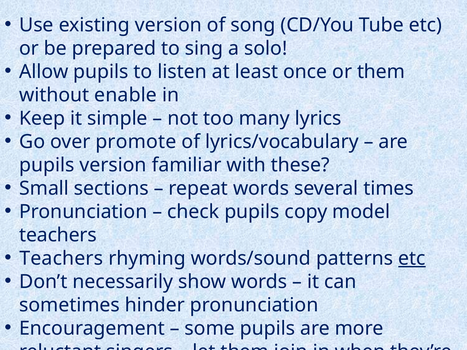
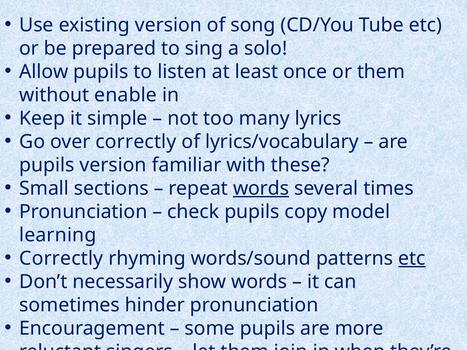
over promote: promote -> correctly
words at (261, 188) underline: none -> present
teachers at (58, 235): teachers -> learning
Teachers at (61, 258): Teachers -> Correctly
